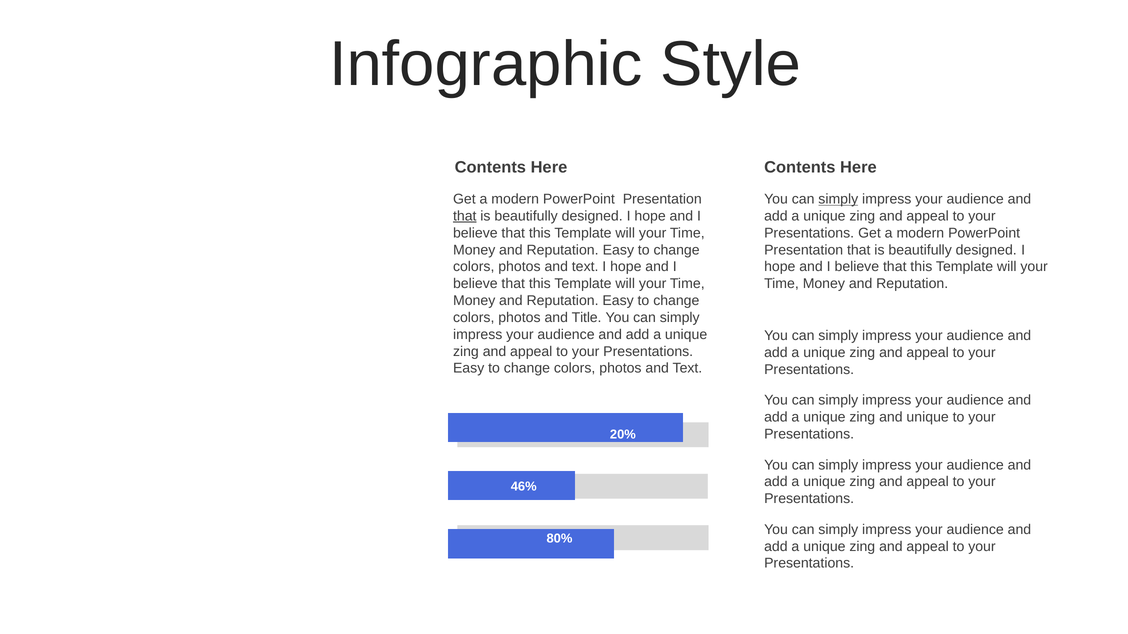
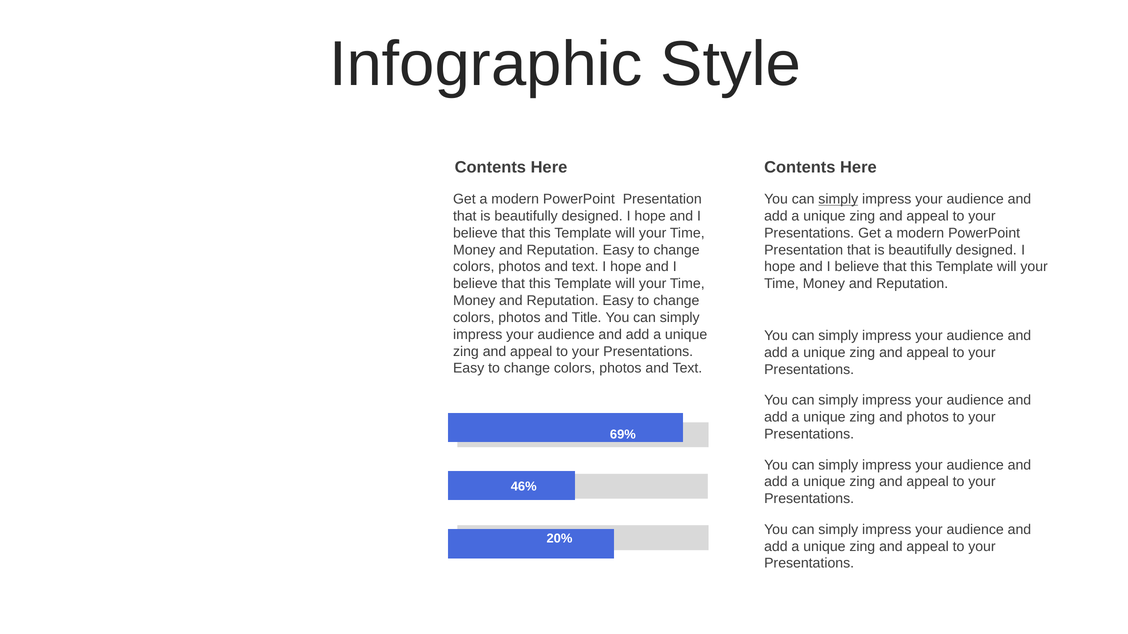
that at (465, 216) underline: present -> none
and unique: unique -> photos
20%: 20% -> 69%
80%: 80% -> 20%
